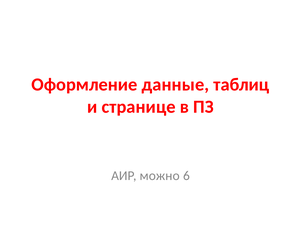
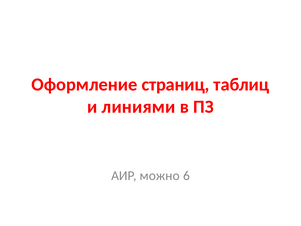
данные: данные -> страниц
странице: странице -> линиями
